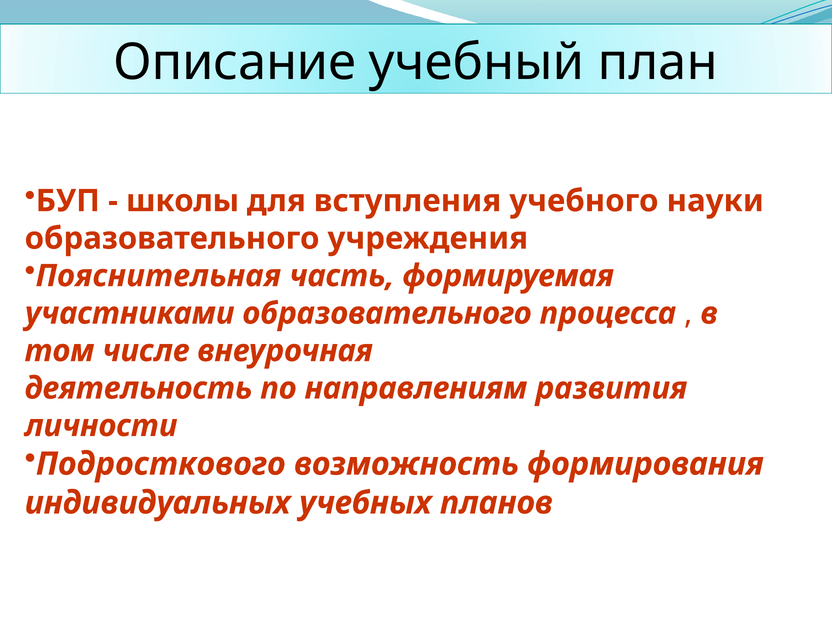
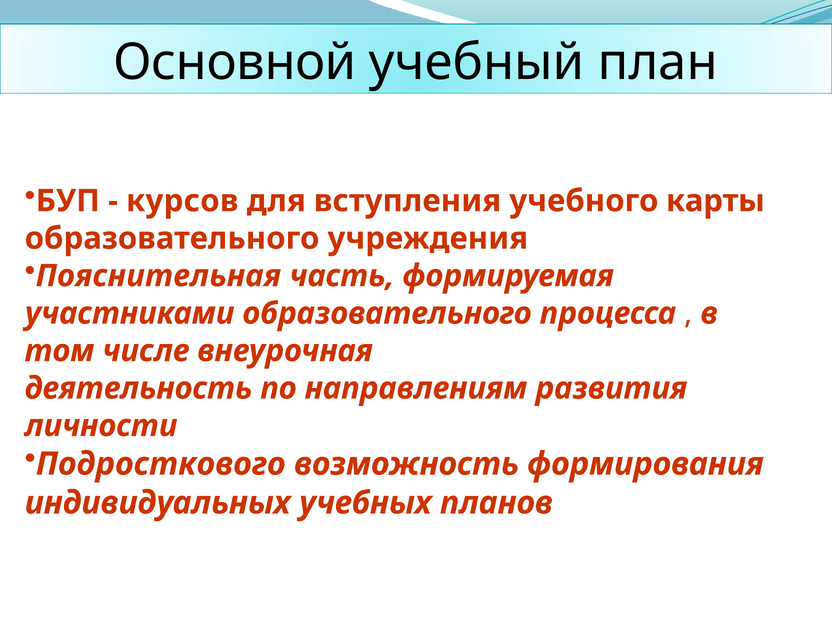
Описание: Описание -> Основной
школы: школы -> курсов
науки: науки -> карты
